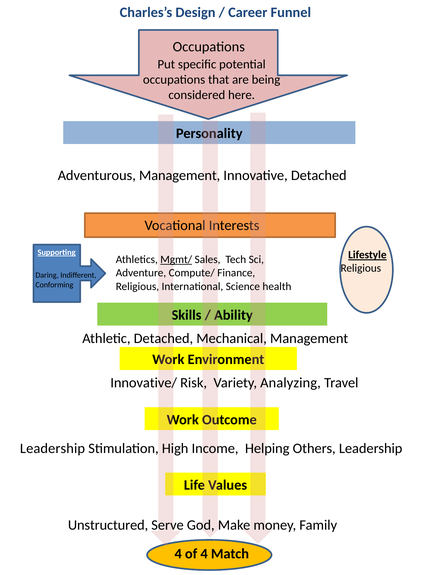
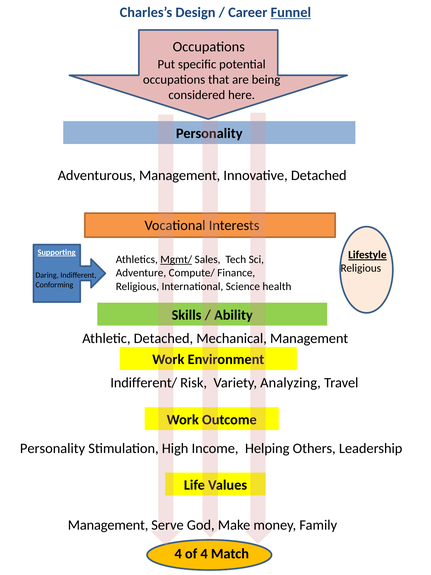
Funnel underline: none -> present
Innovative/: Innovative/ -> Indifferent/
Leadership at (52, 448): Leadership -> Personality
Unstructured at (108, 525): Unstructured -> Management
